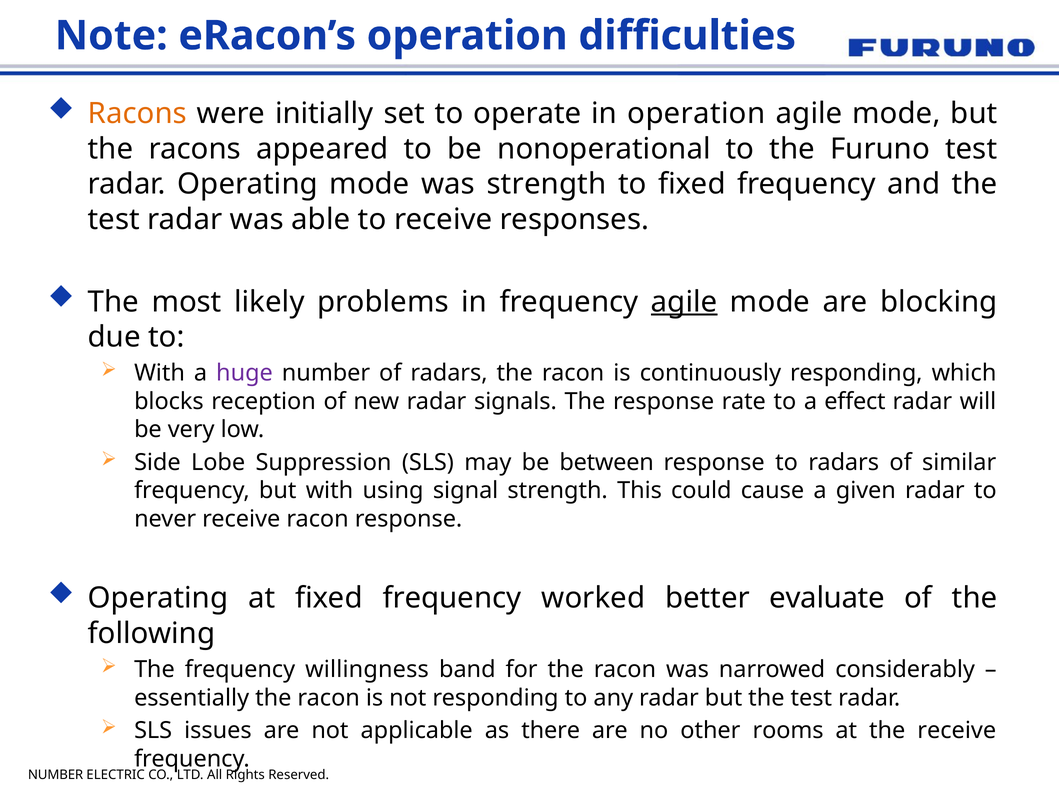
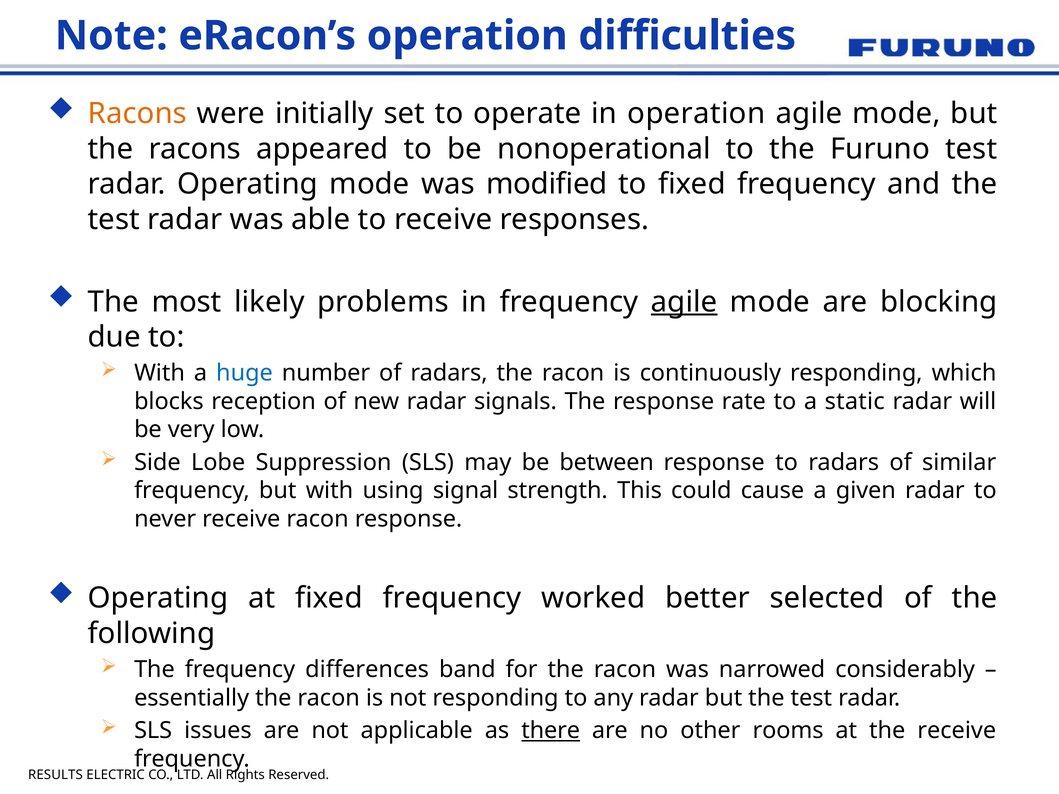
was strength: strength -> modified
huge colour: purple -> blue
effect: effect -> static
evaluate: evaluate -> selected
willingness: willingness -> differences
there underline: none -> present
NUMBER at (56, 775): NUMBER -> RESULTS
